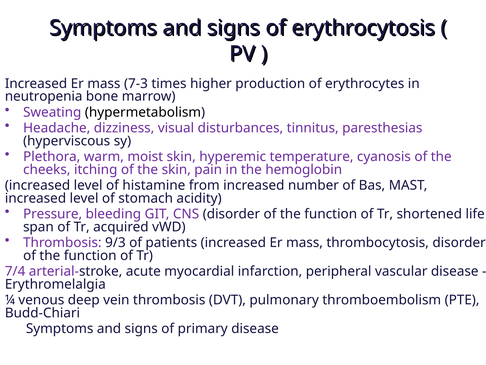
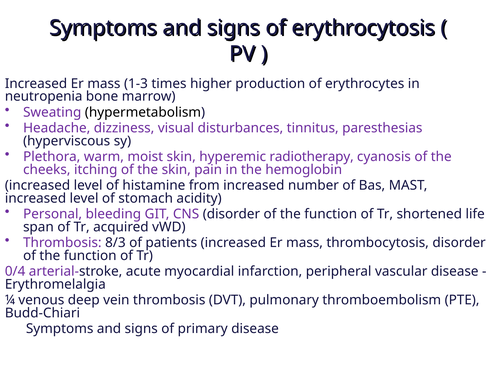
7-3: 7-3 -> 1-3
temperature: temperature -> radiotherapy
Pressure: Pressure -> Personal
9/3: 9/3 -> 8/3
7/4: 7/4 -> 0/4
